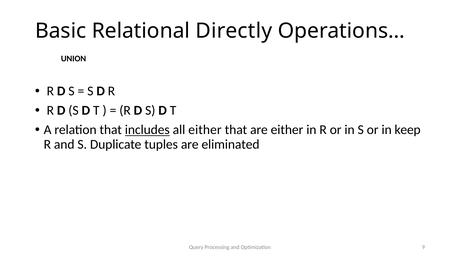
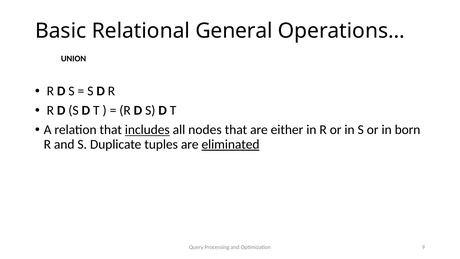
Directly: Directly -> General
all either: either -> nodes
keep: keep -> born
eliminated underline: none -> present
